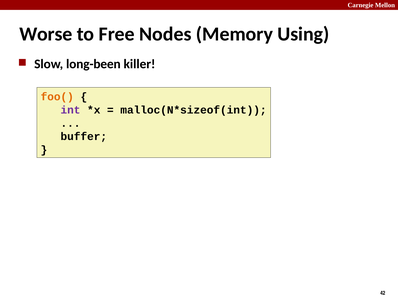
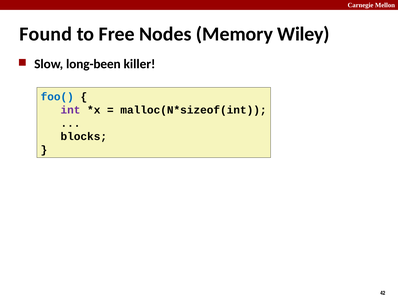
Worse: Worse -> Found
Using: Using -> Wiley
foo( colour: orange -> blue
buffer: buffer -> blocks
